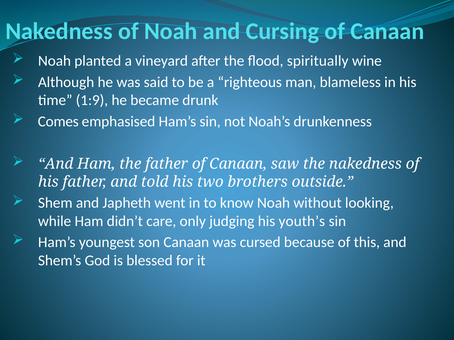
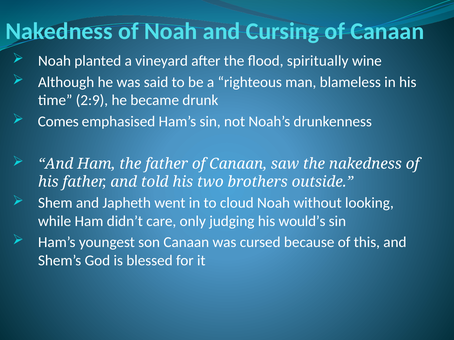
1:9: 1:9 -> 2:9
know: know -> cloud
youth’s: youth’s -> would’s
